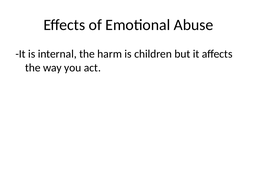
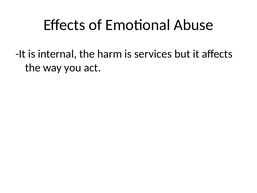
children: children -> services
